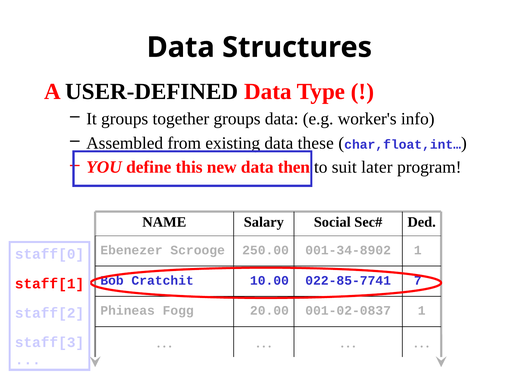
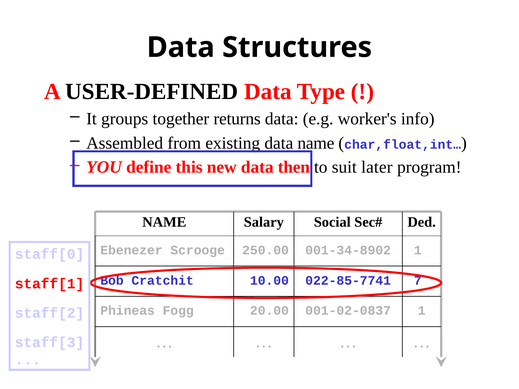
together groups: groups -> returns
these at (316, 143): these -> name
